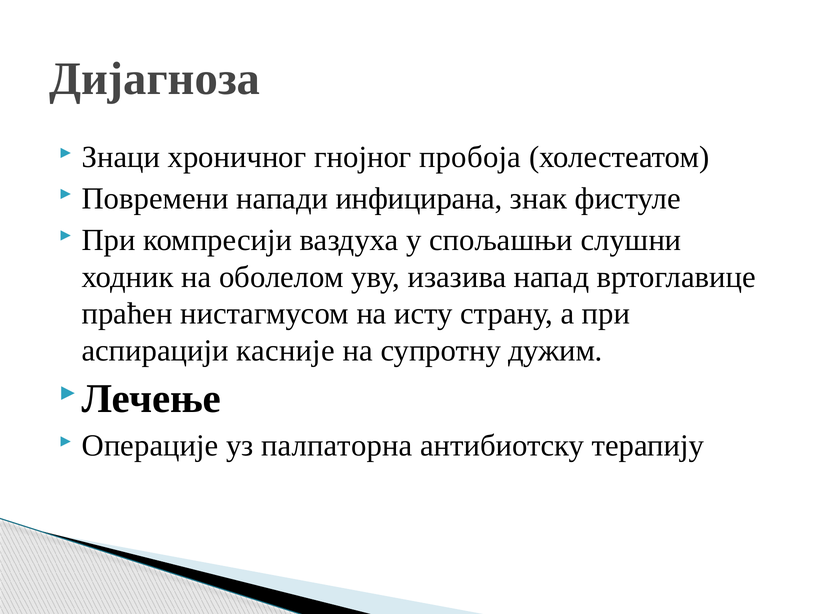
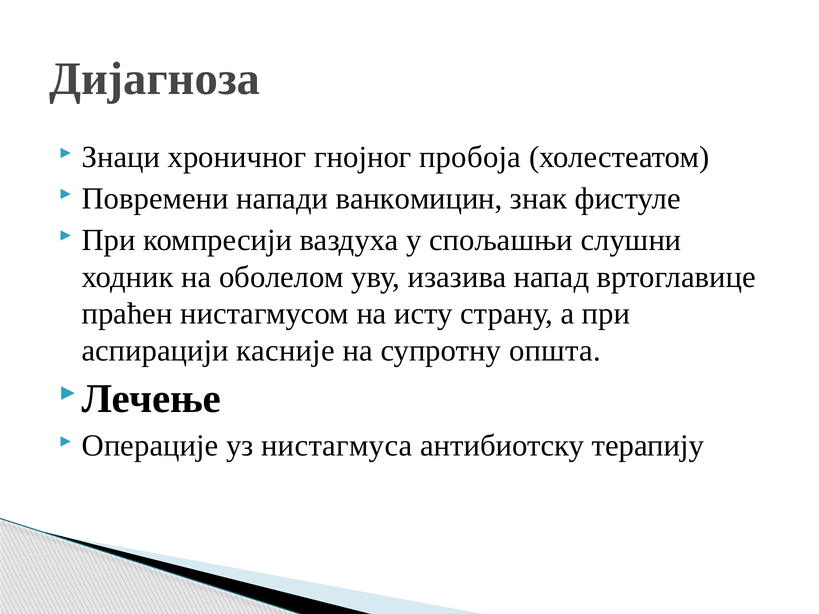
инфицирана: инфицирана -> ванкомицин
дужим: дужим -> општа
палпаторна: палпаторна -> нистагмуса
